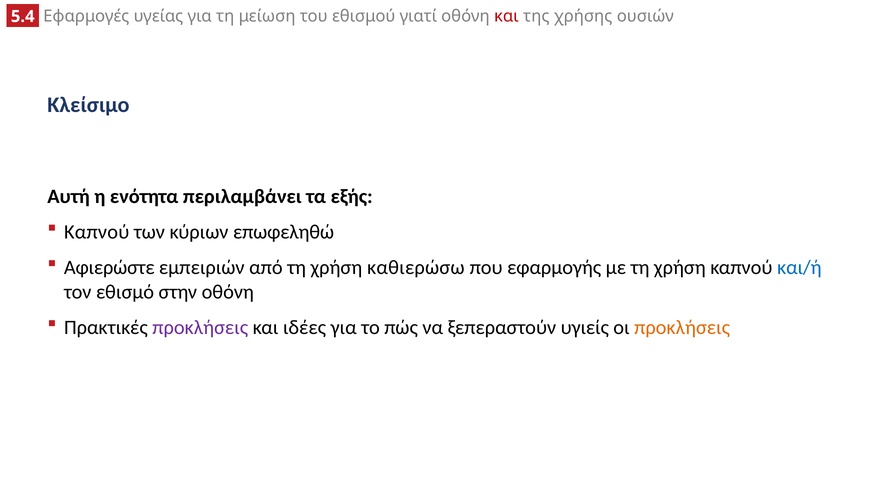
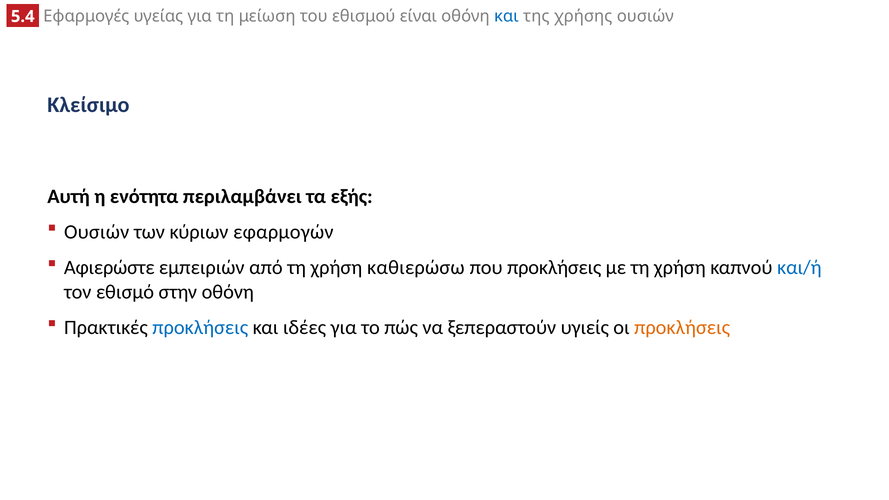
γιατί: γιατί -> είναι
και at (506, 16) colour: red -> blue
Καπνού at (97, 232): Καπνού -> Ουσιών
επωφεληθώ: επωφεληθώ -> εφαρμογών
που εφαρμογής: εφαρμογής -> προκλήσεις
προκλήσεις at (200, 327) colour: purple -> blue
